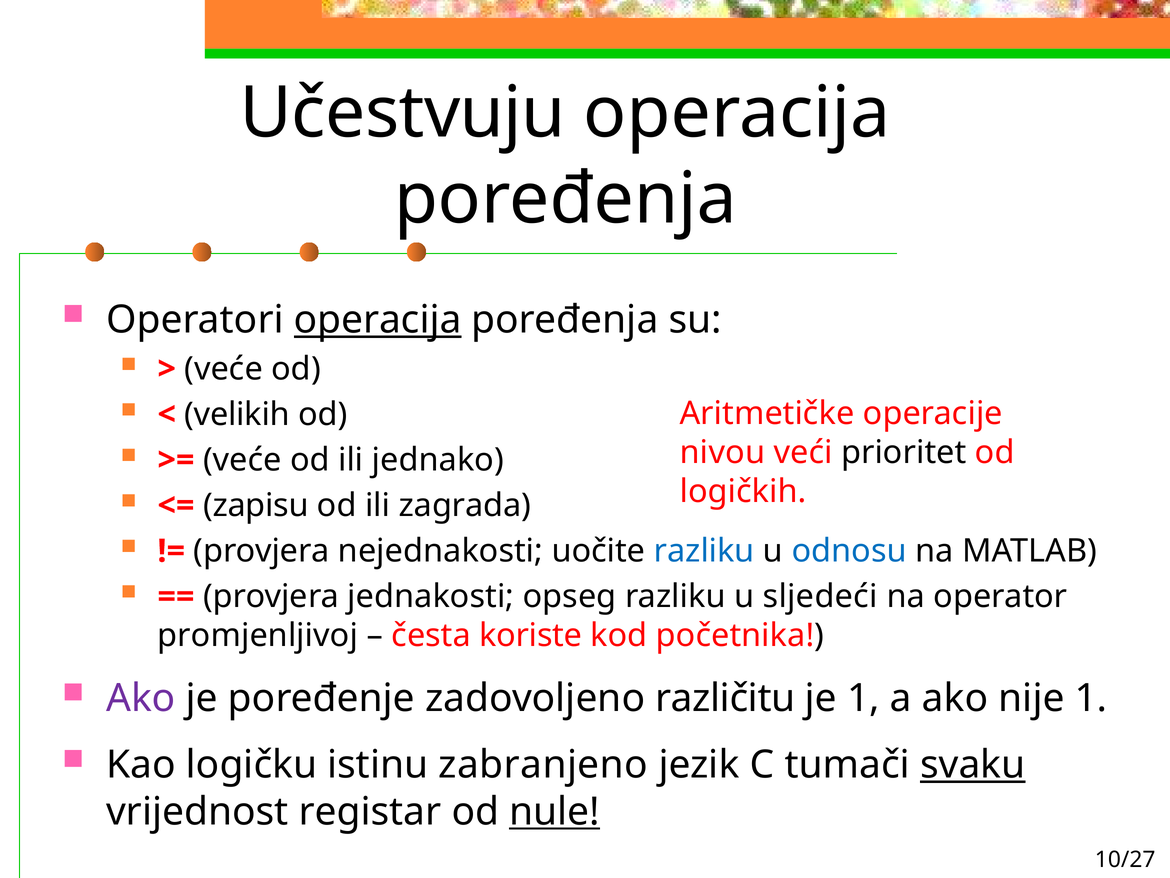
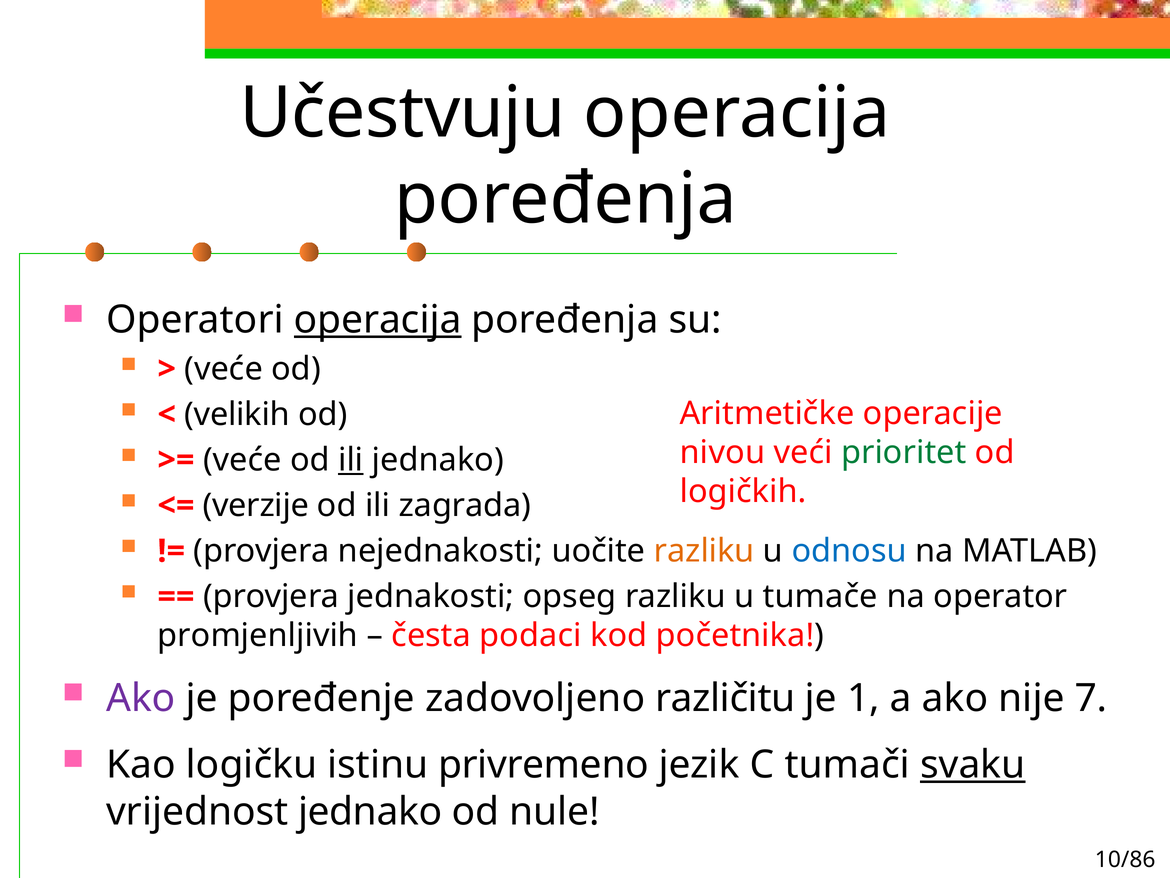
prioritet colour: black -> green
ili at (351, 460) underline: none -> present
zapisu: zapisu -> verzije
razliku at (704, 551) colour: blue -> orange
sljedeći: sljedeći -> tumače
promjenljivoj: promjenljivoj -> promjenljivih
koriste: koriste -> podaci
nije 1: 1 -> 7
zabranjeno: zabranjeno -> privremeno
vrijednost registar: registar -> jednako
nule underline: present -> none
10/27: 10/27 -> 10/86
